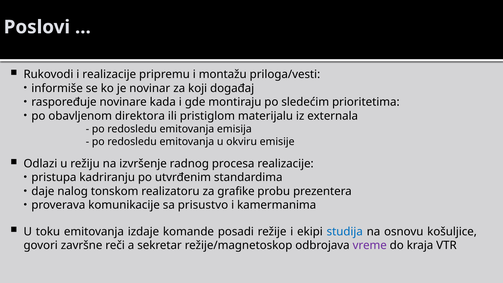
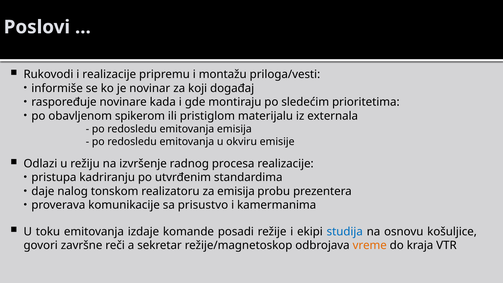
direktora: direktora -> spikerom
za grafike: grafike -> emisija
vreme colour: purple -> orange
